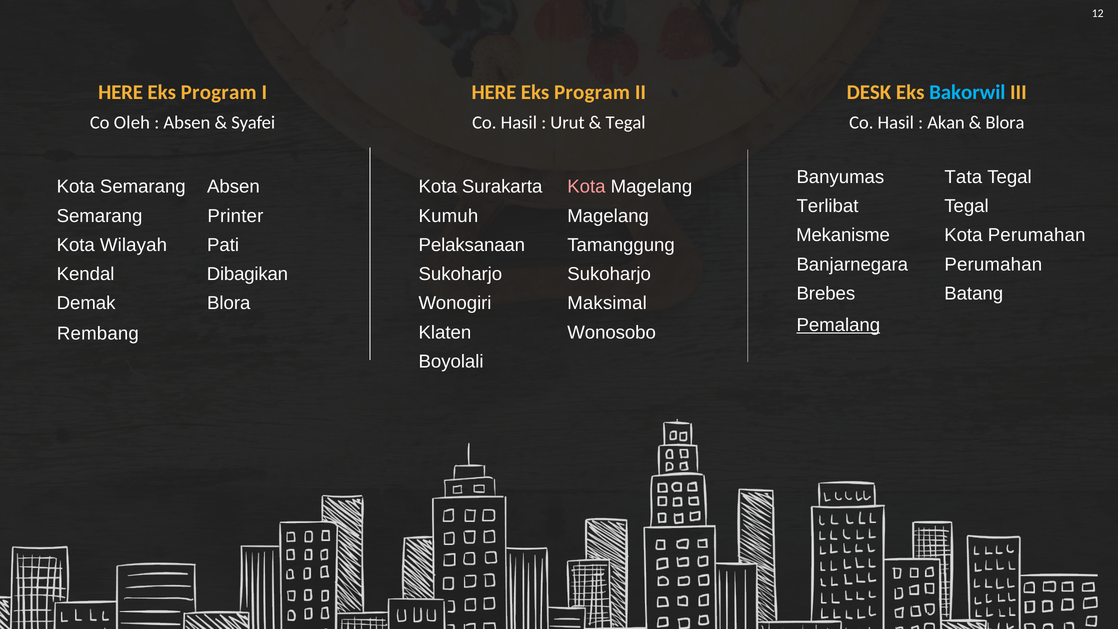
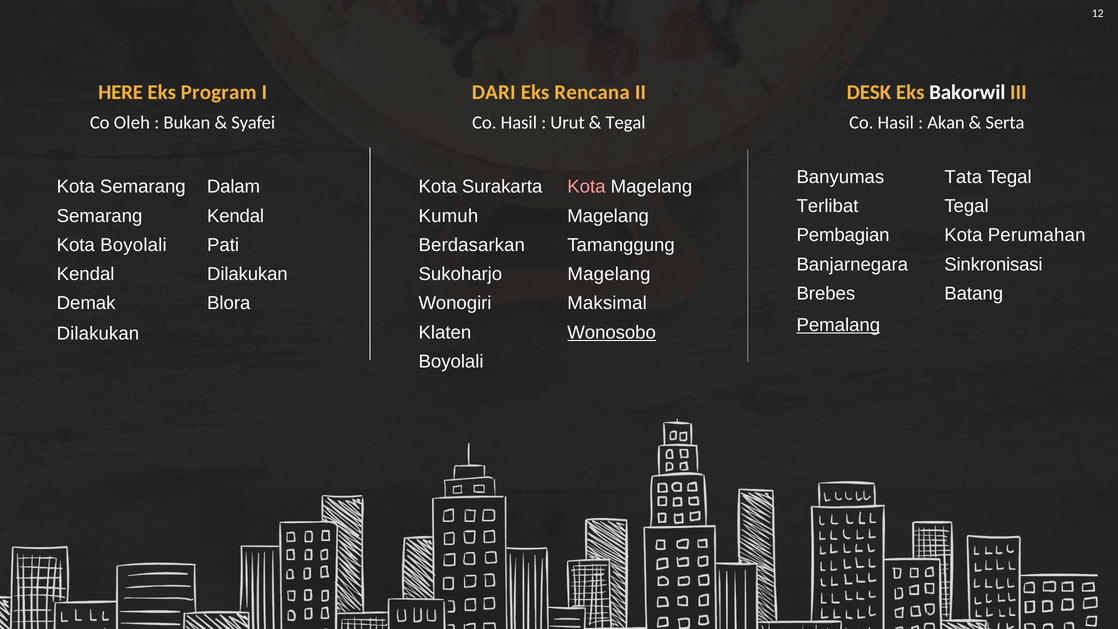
HERE at (494, 92): HERE -> DARI
Program at (592, 92): Program -> Rencana
Bakorwil colour: light blue -> white
Absen at (187, 123): Absen -> Bukan
Blora at (1005, 123): Blora -> Serta
Semarang Absen: Absen -> Dalam
Semarang Printer: Printer -> Kendal
Mekanisme: Mekanisme -> Pembagian
Kota Wilayah: Wilayah -> Boyolali
Pelaksanaan: Pelaksanaan -> Berdasarkan
Banjarnegara Perumahan: Perumahan -> Sinkronisasi
Kendal Dibagikan: Dibagikan -> Dilakukan
Sukoharjo Sukoharjo: Sukoharjo -> Magelang
Wonosobo underline: none -> present
Rembang at (98, 333): Rembang -> Dilakukan
